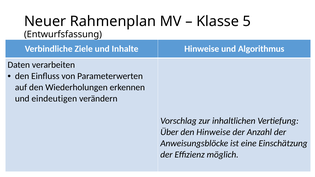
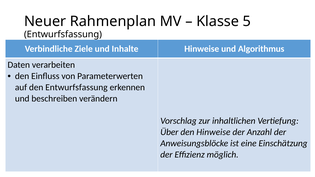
den Wiederholungen: Wiederholungen -> Entwurfsfassung
eindeutigen: eindeutigen -> beschreiben
